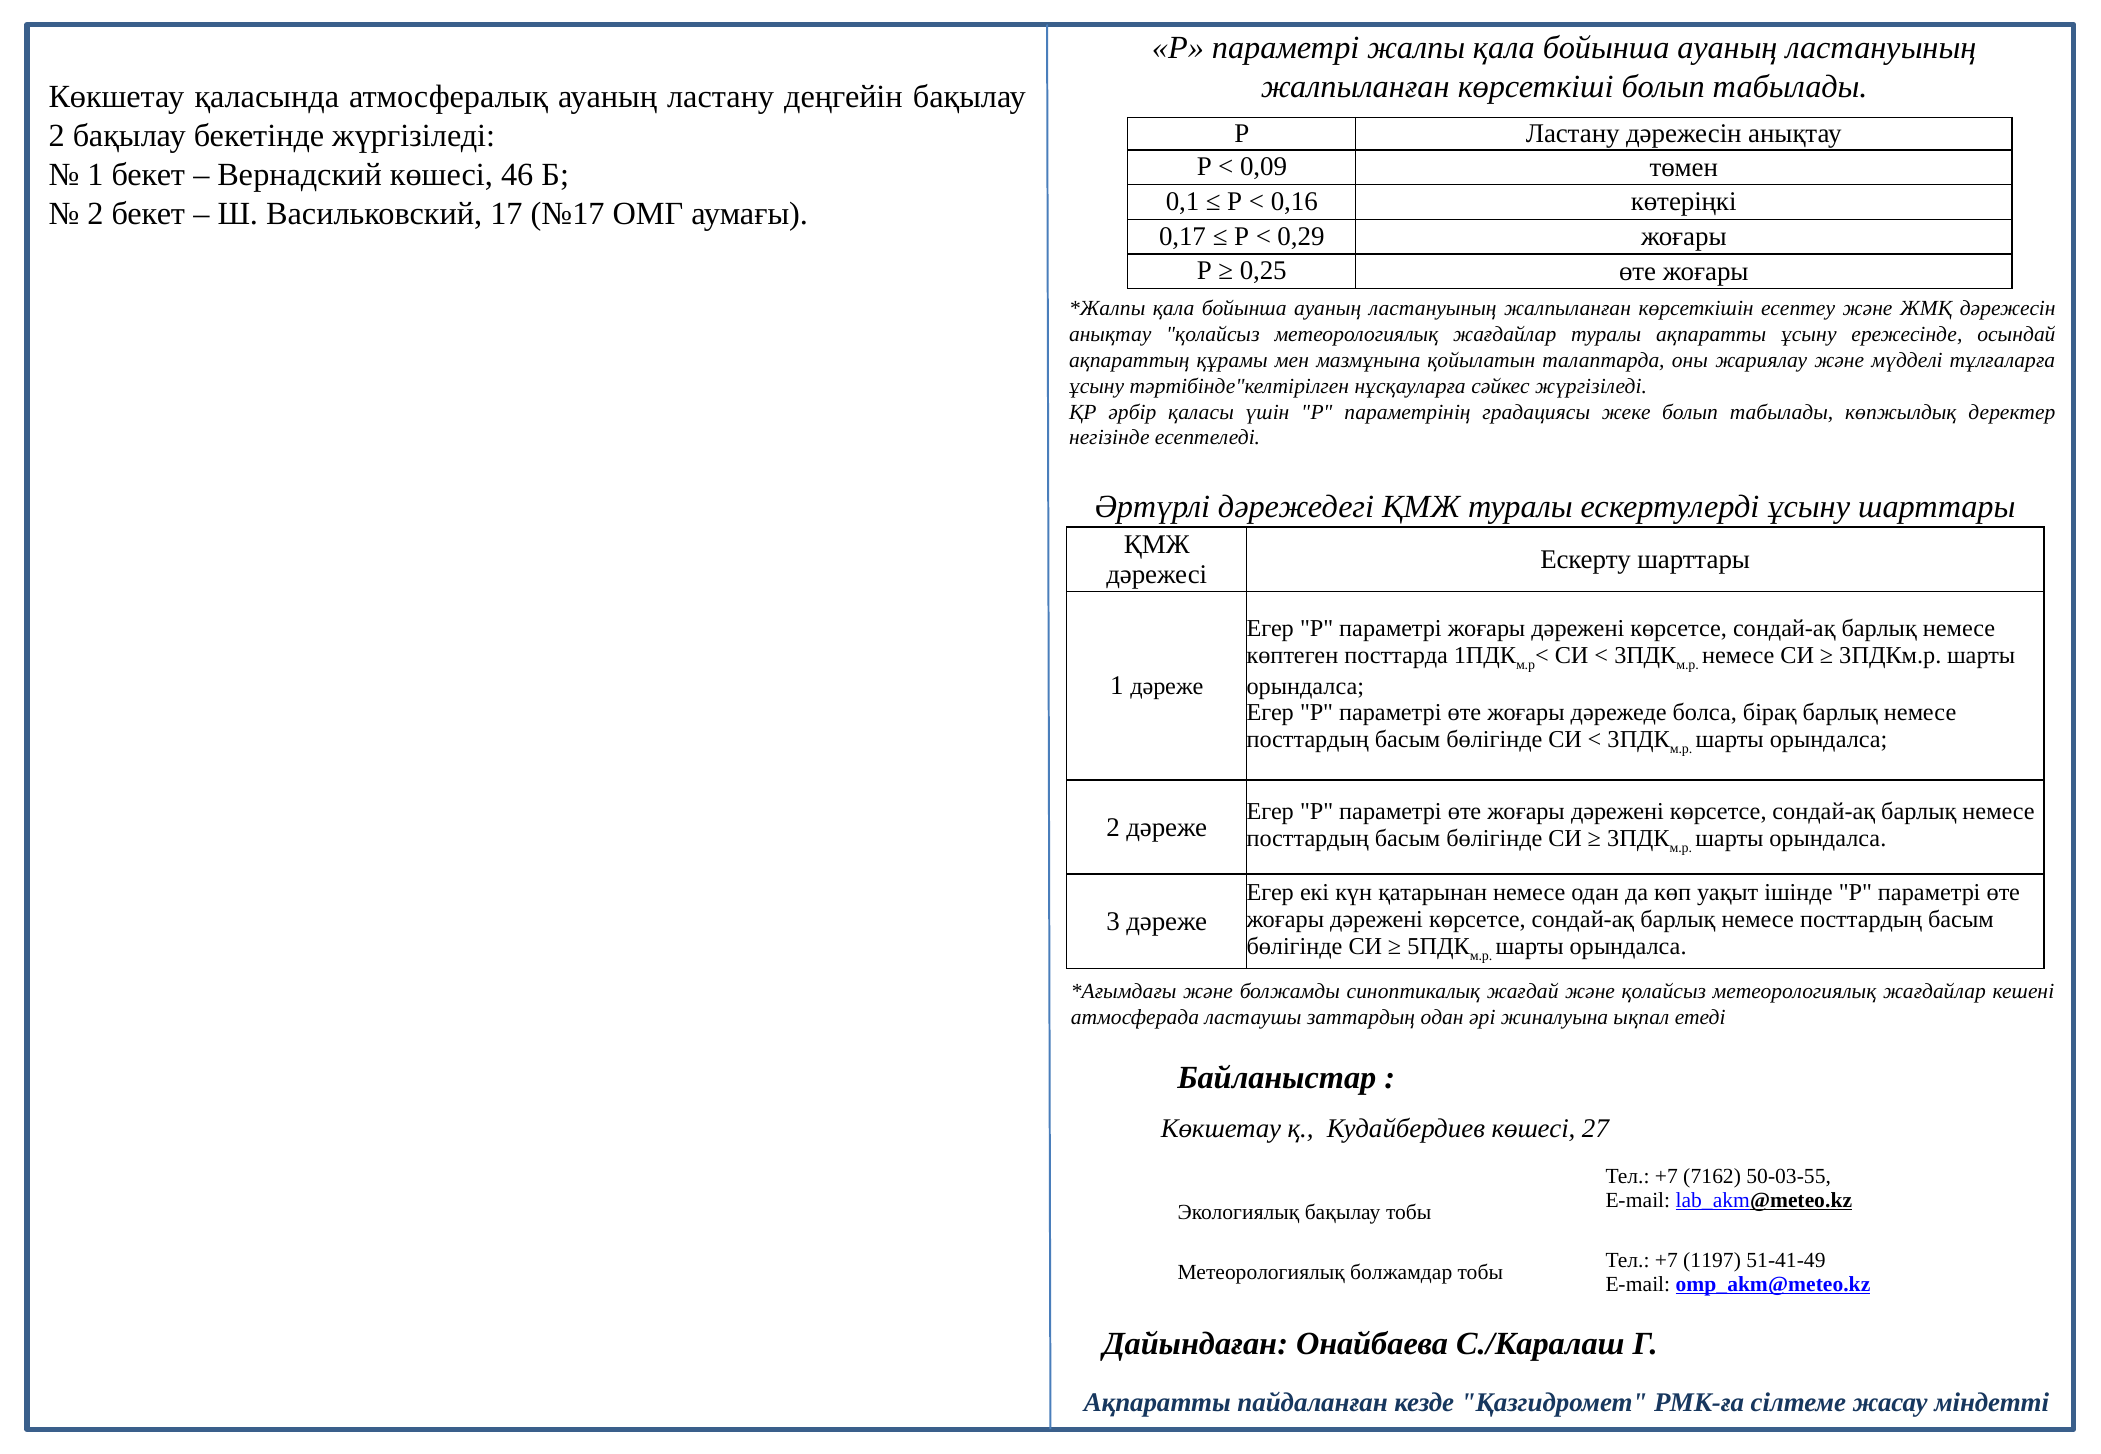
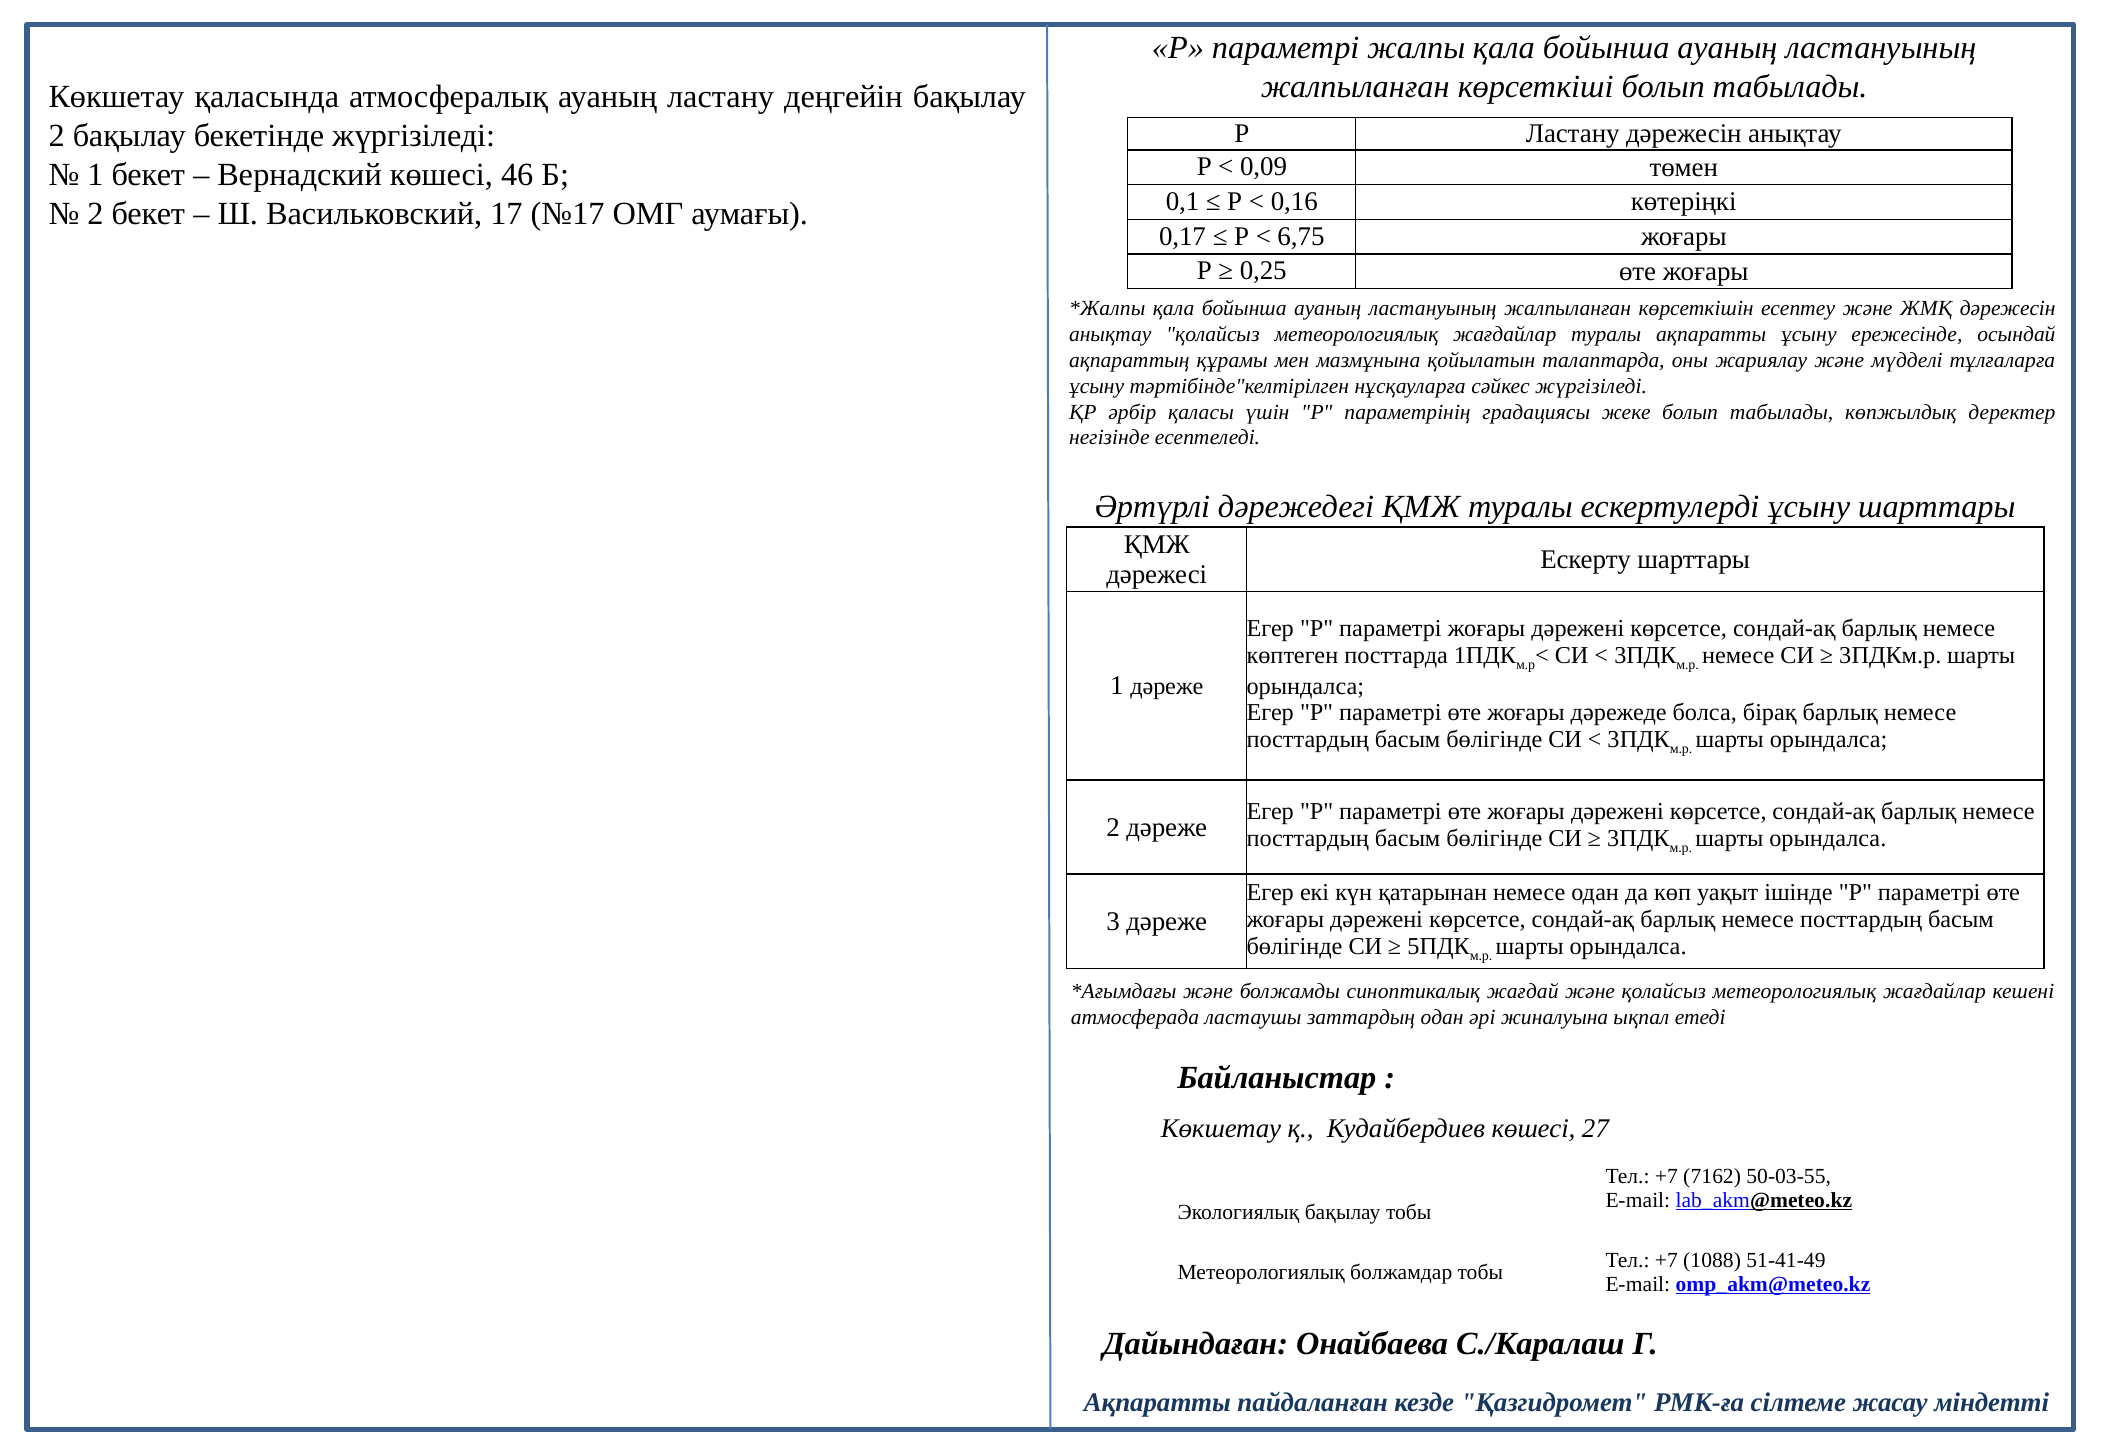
0,29: 0,29 -> 6,75
1197: 1197 -> 1088
